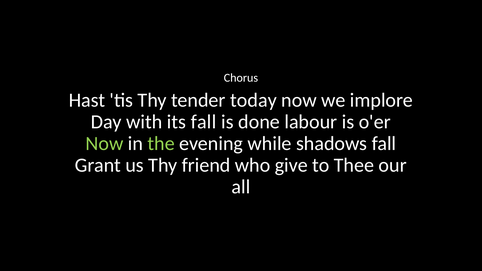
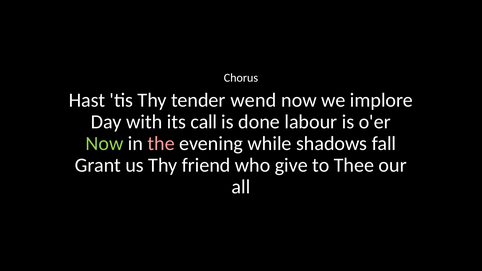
today: today -> wend
its fall: fall -> call
the colour: light green -> pink
